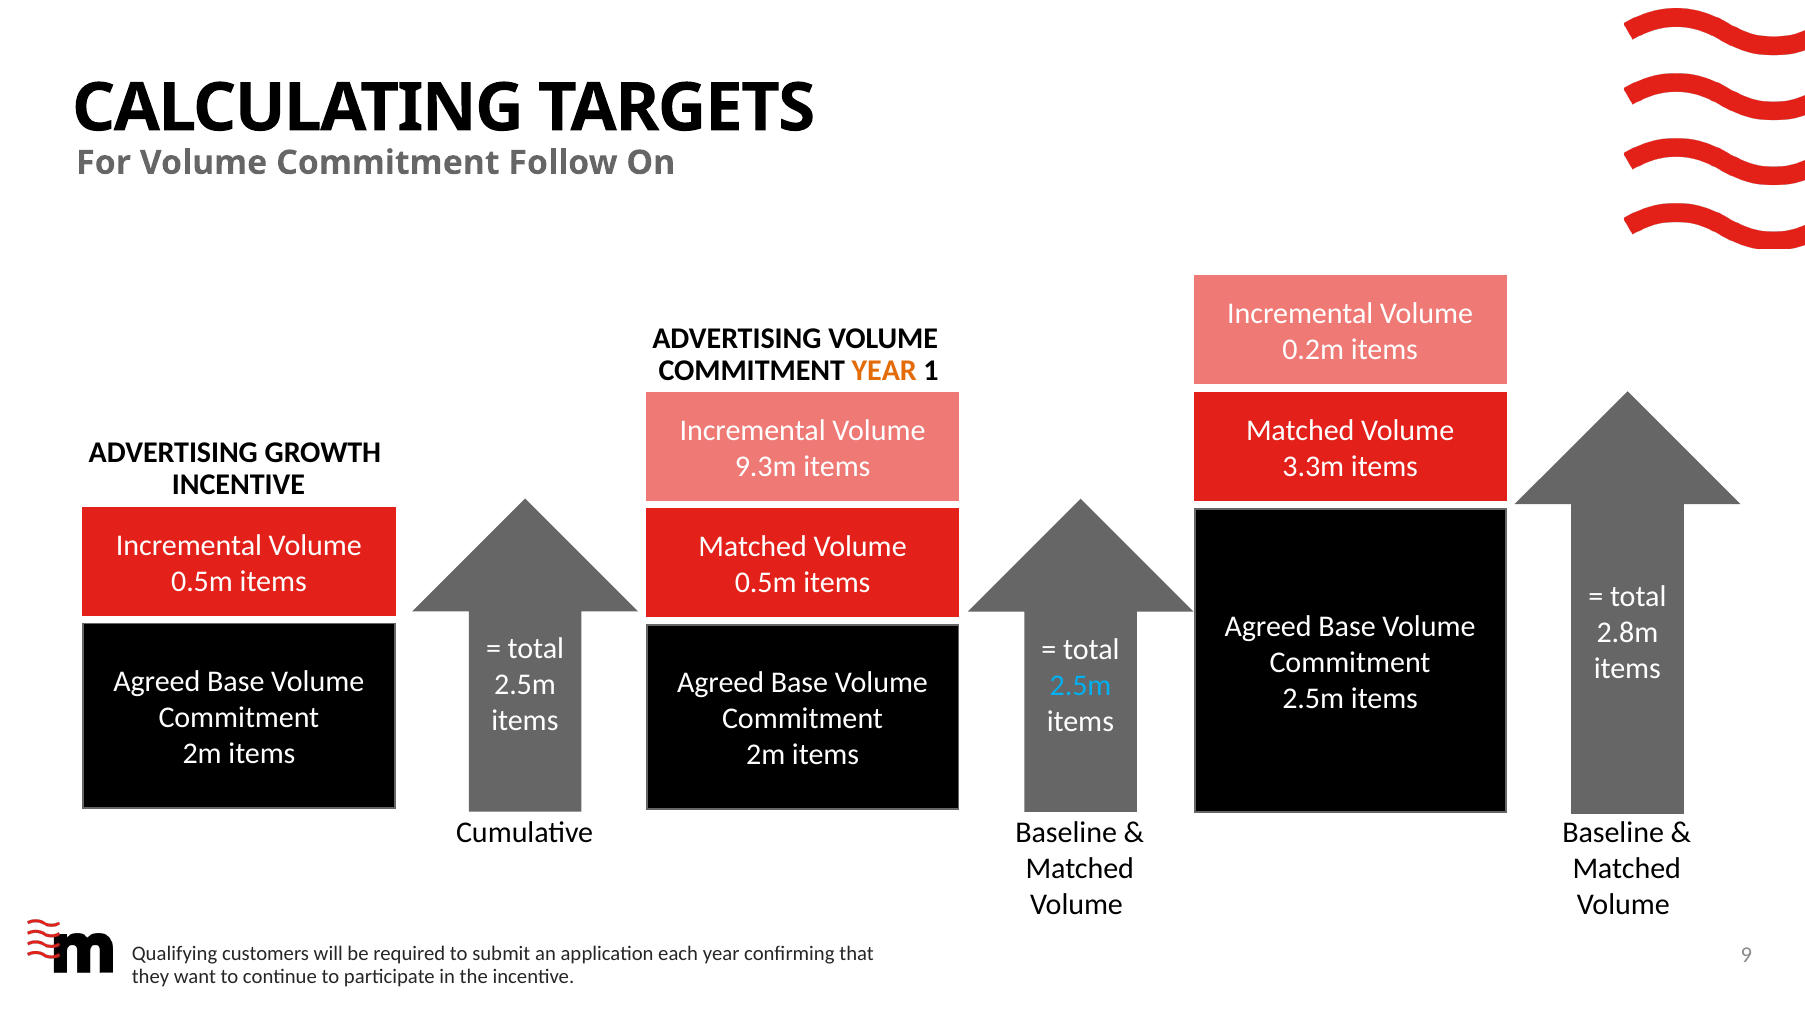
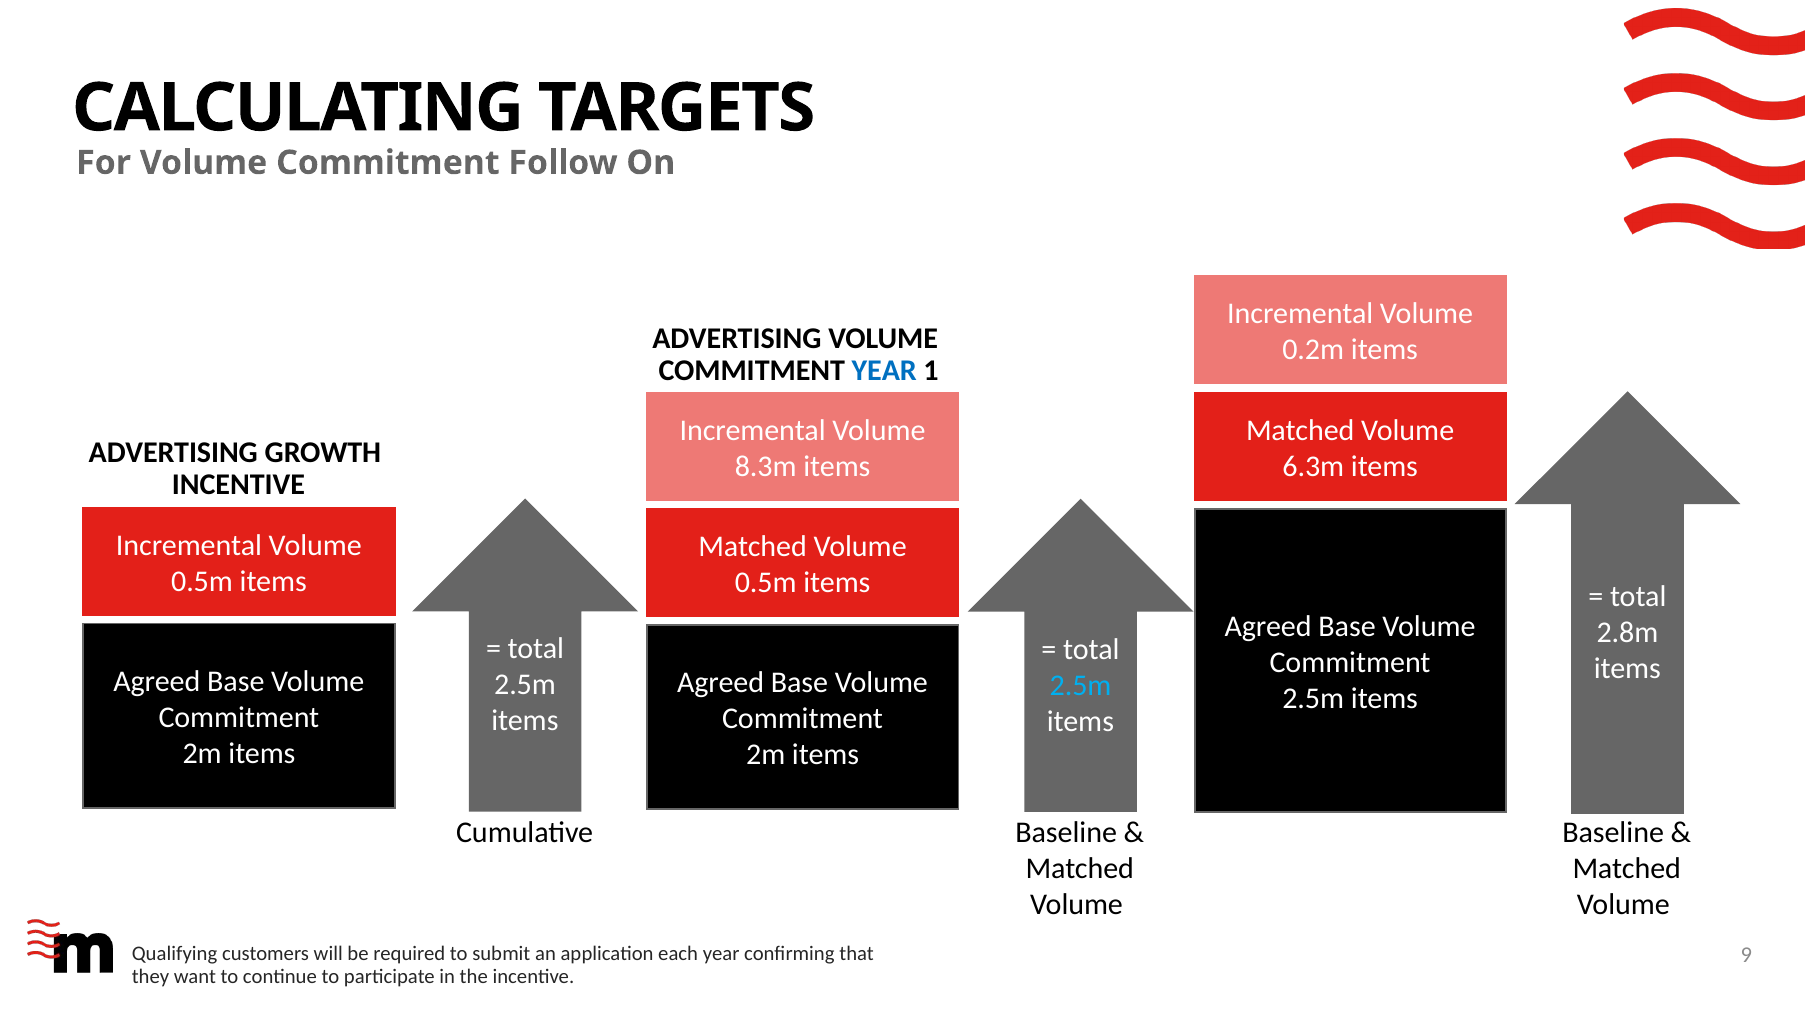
YEAR at (884, 370) colour: orange -> blue
9.3m: 9.3m -> 8.3m
3.3m: 3.3m -> 6.3m
